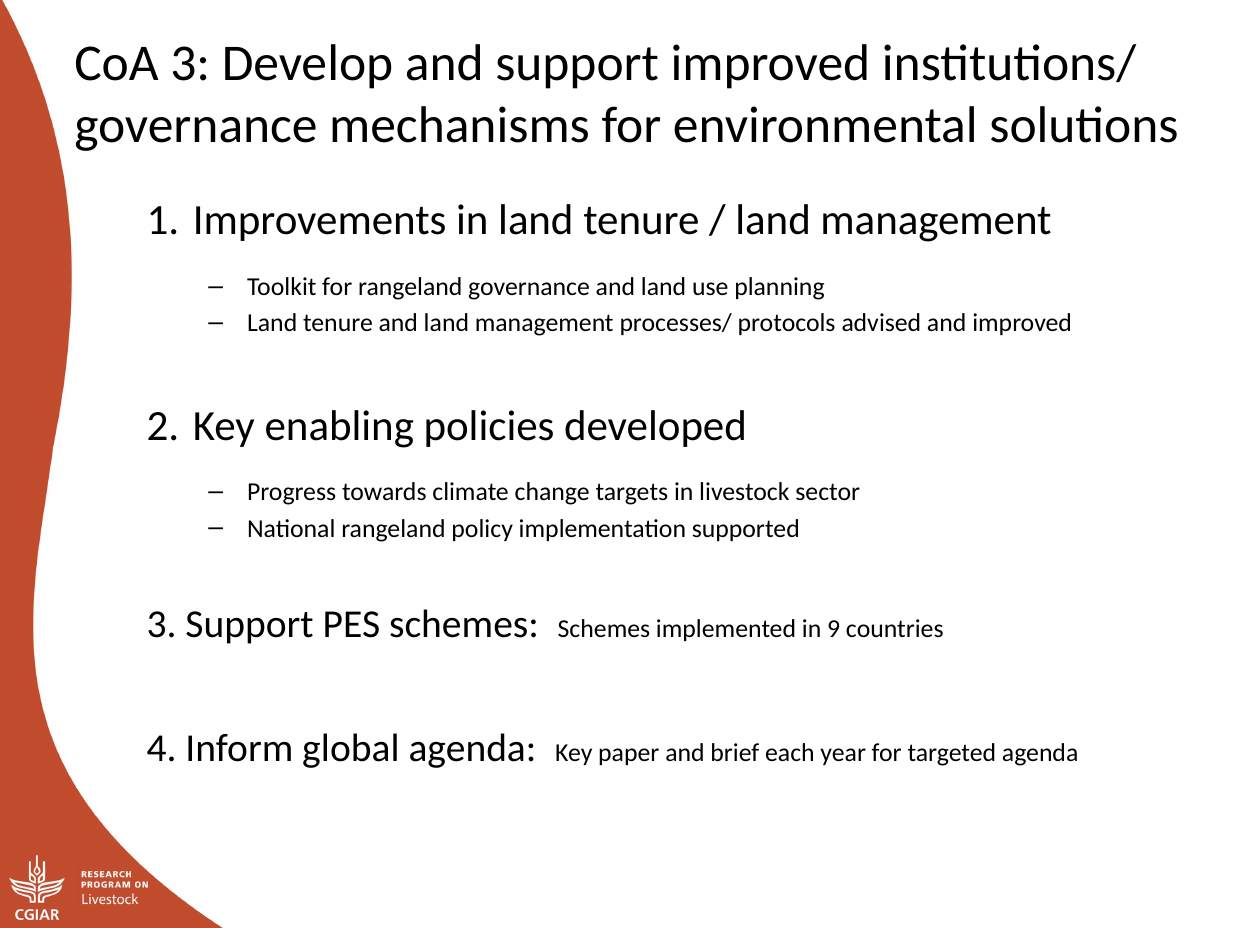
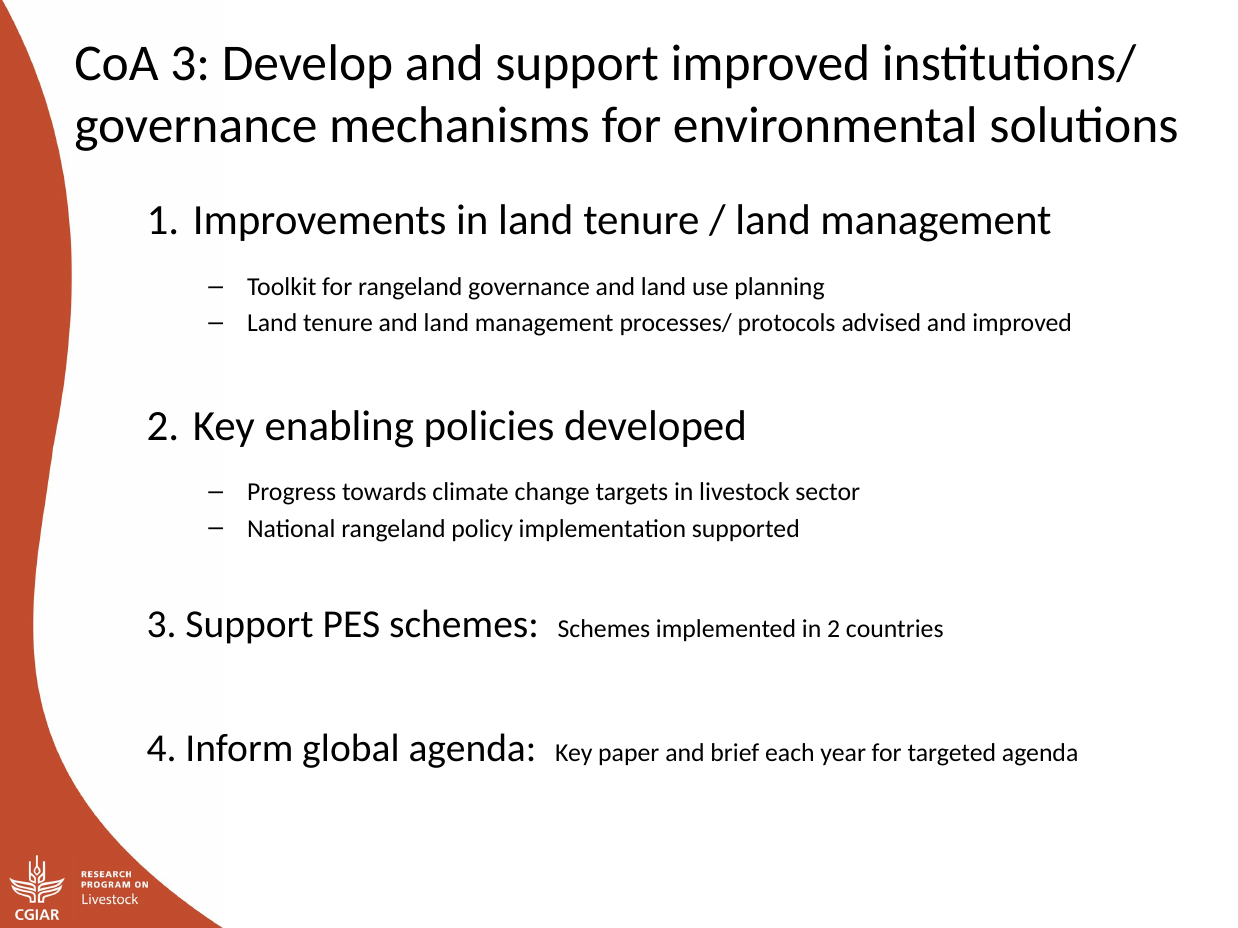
in 9: 9 -> 2
